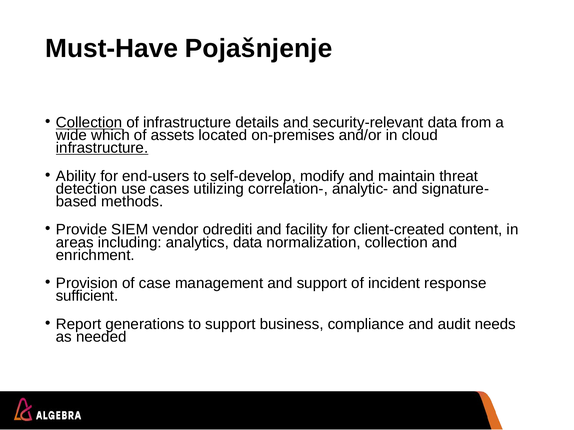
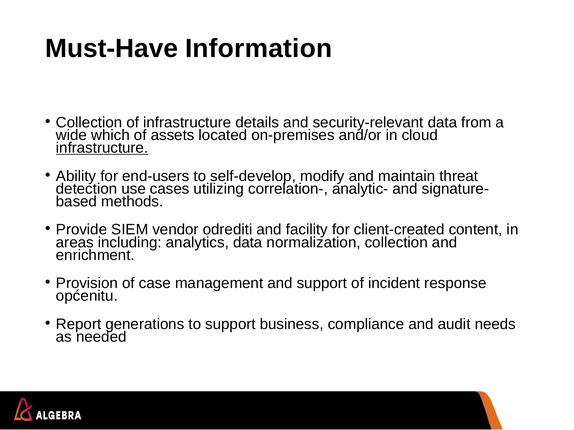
Pojašnjenje: Pojašnjenje -> Information
Collection at (89, 123) underline: present -> none
sufficient: sufficient -> općenitu
